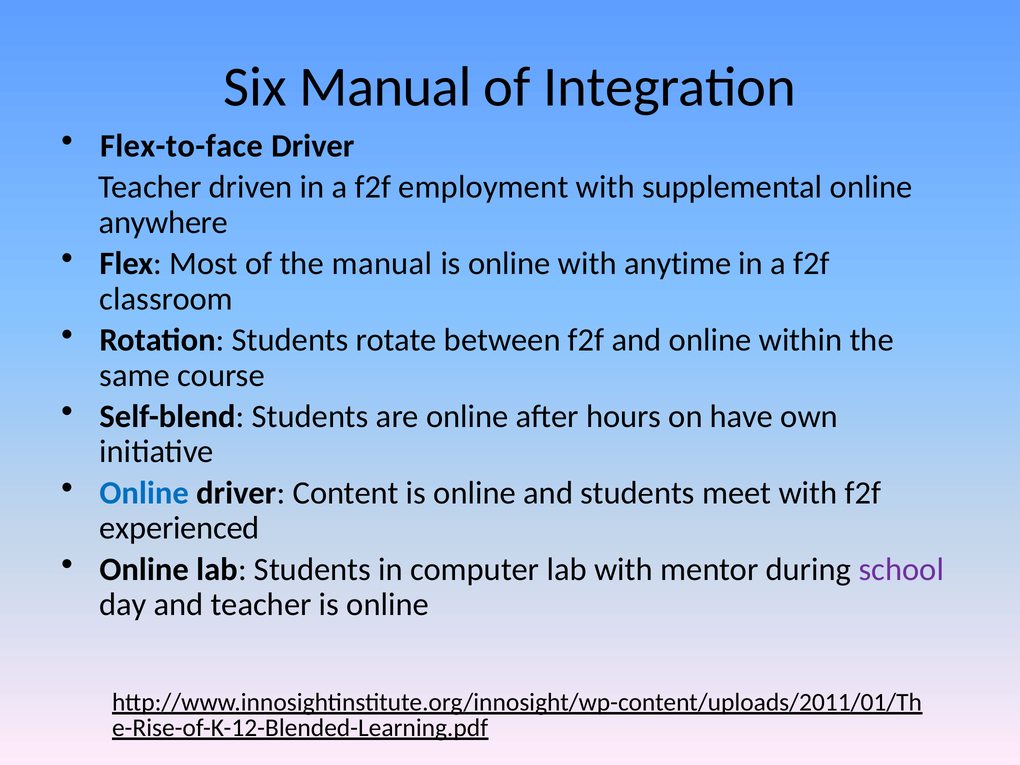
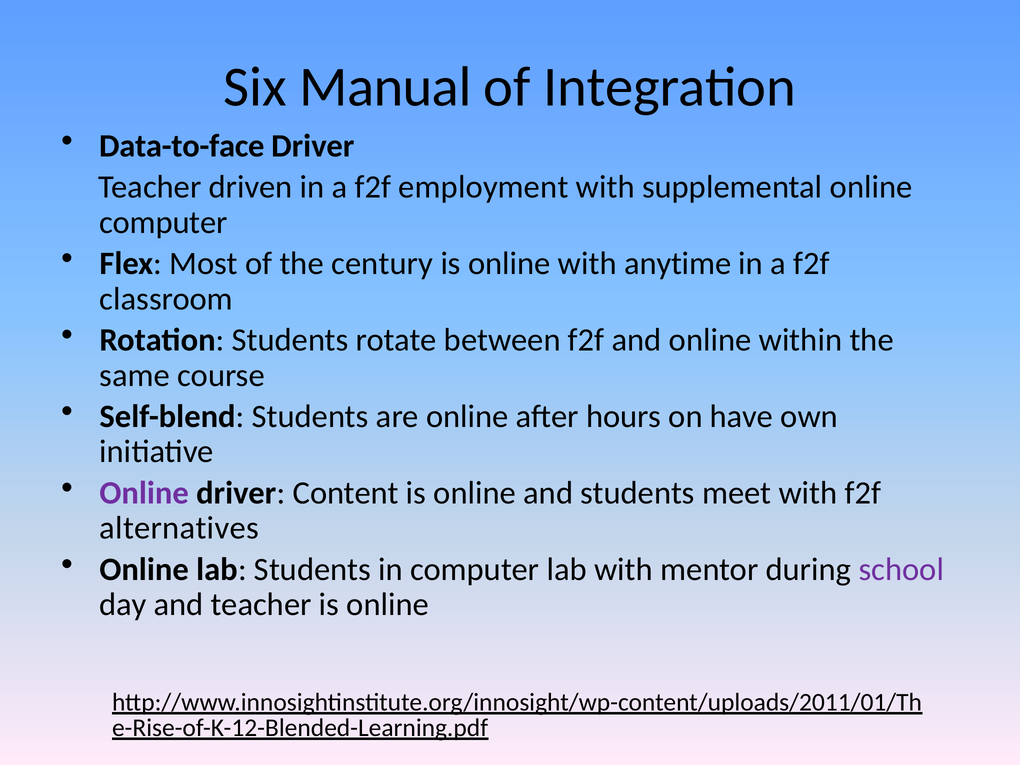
Flex-to-face: Flex-to-face -> Data-to-face
anywhere at (164, 222): anywhere -> computer
the manual: manual -> century
Online at (144, 493) colour: blue -> purple
experienced: experienced -> alternatives
